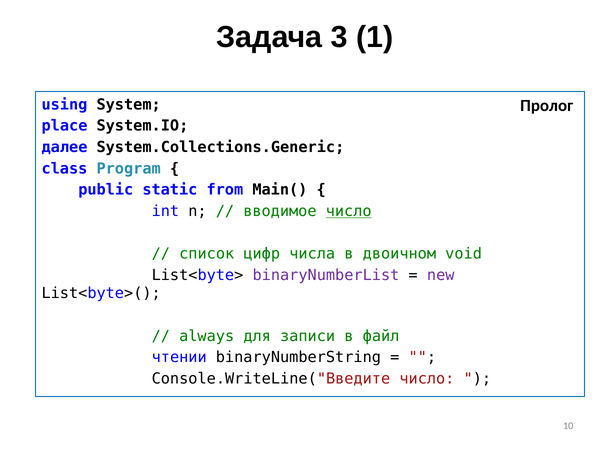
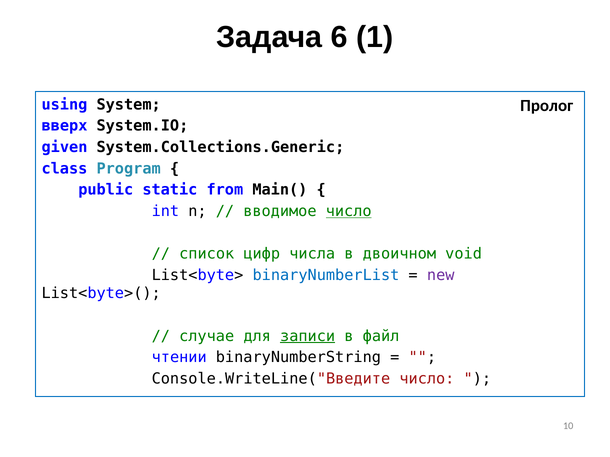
3: 3 -> 6
place: place -> вверх
далее: далее -> given
binaryNumberList colour: purple -> blue
always: always -> случае
записи underline: none -> present
